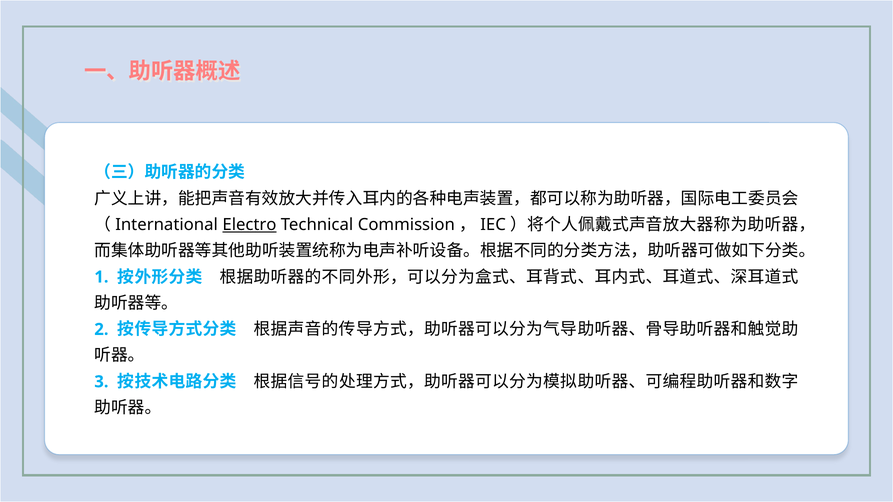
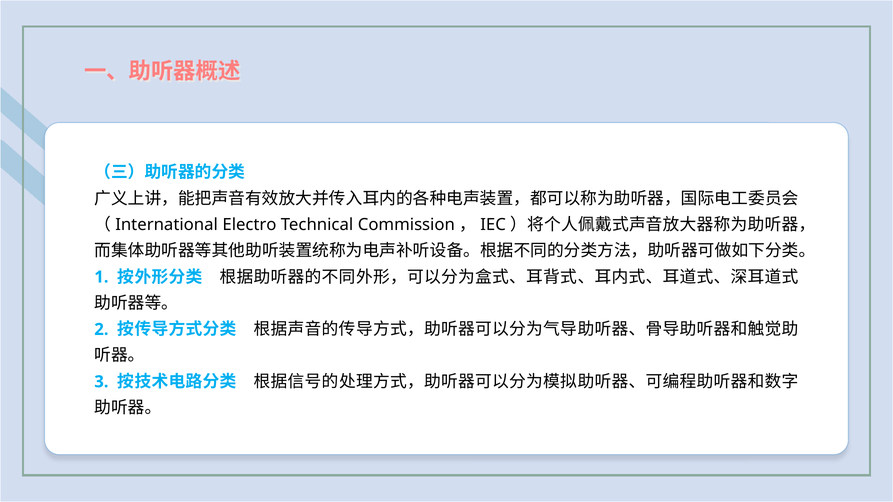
Electro underline: present -> none
